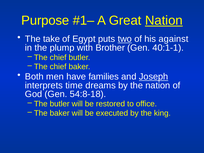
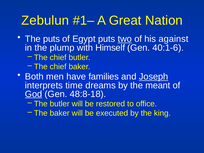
Purpose: Purpose -> Zebulun
Nation at (164, 20) underline: present -> none
The take: take -> puts
Brother: Brother -> Himself
40:1-1: 40:1-1 -> 40:1-6
the nation: nation -> meant
God underline: none -> present
54:8-18: 54:8-18 -> 48:8-18
